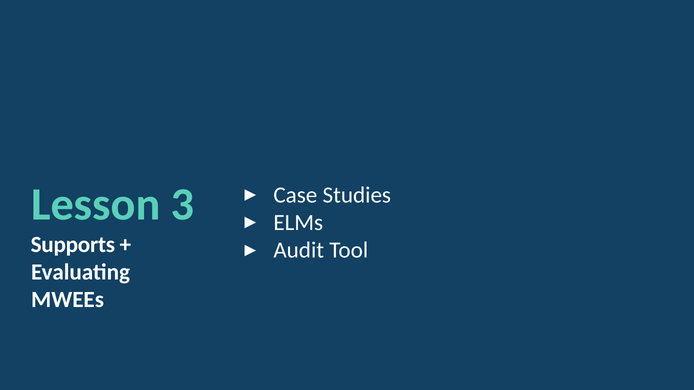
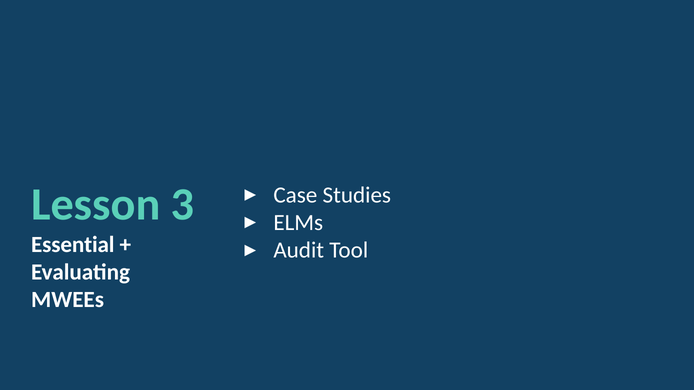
Supports: Supports -> Essential
